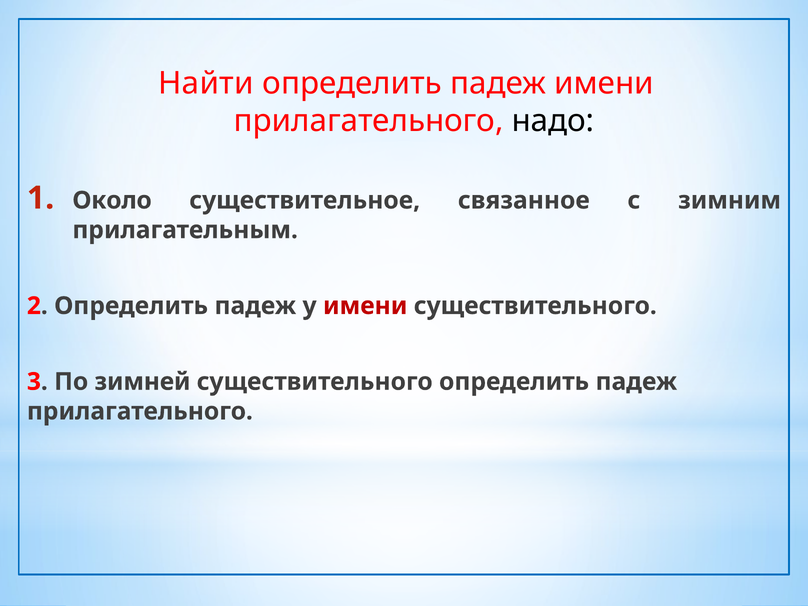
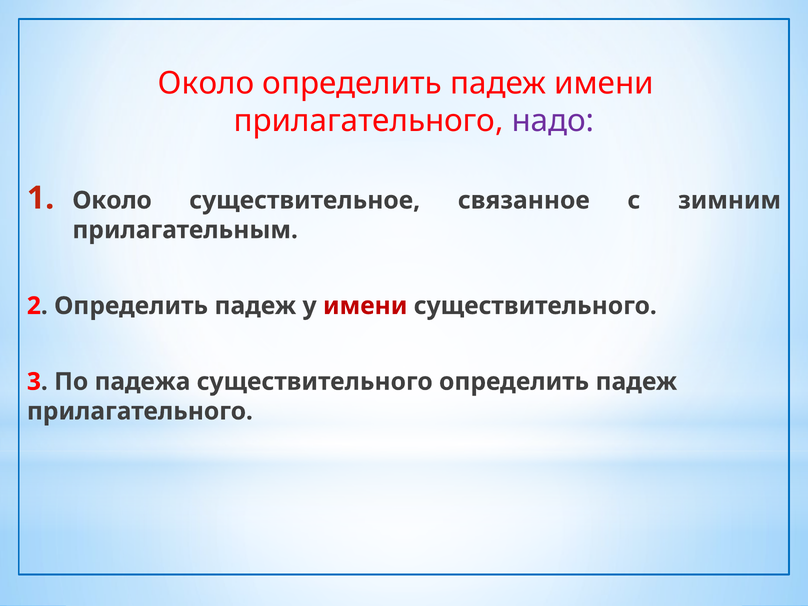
Найти at (206, 83): Найти -> Около
надо colour: black -> purple
зимней: зимней -> падежа
